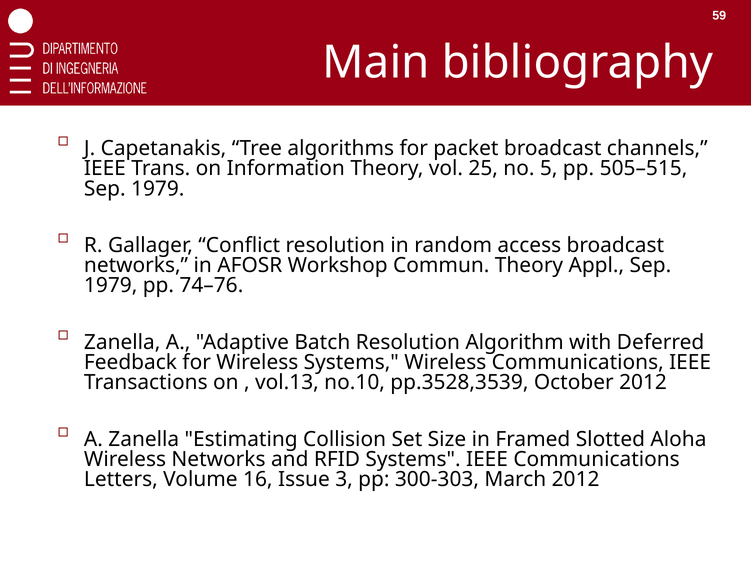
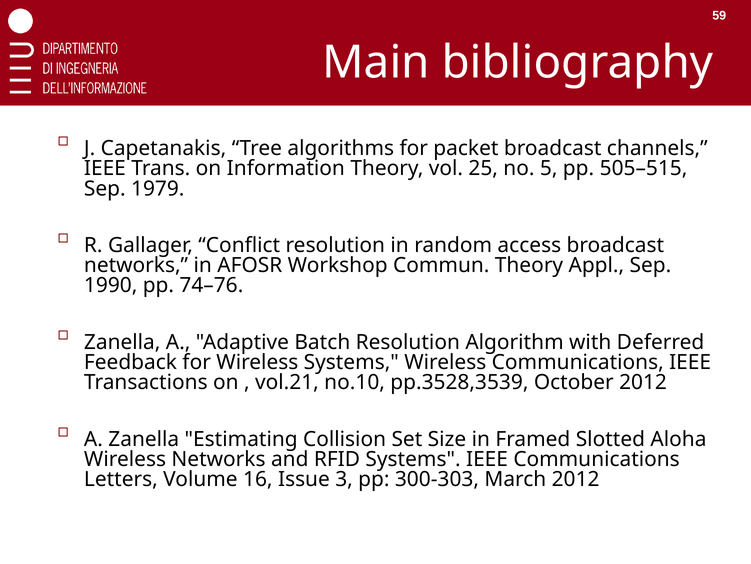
1979 at (111, 285): 1979 -> 1990
vol.13: vol.13 -> vol.21
